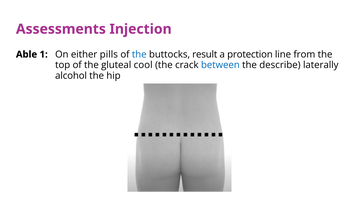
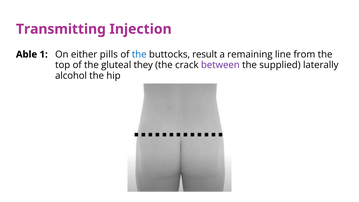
Assessments: Assessments -> Transmitting
protection: protection -> remaining
cool: cool -> they
between colour: blue -> purple
describe: describe -> supplied
